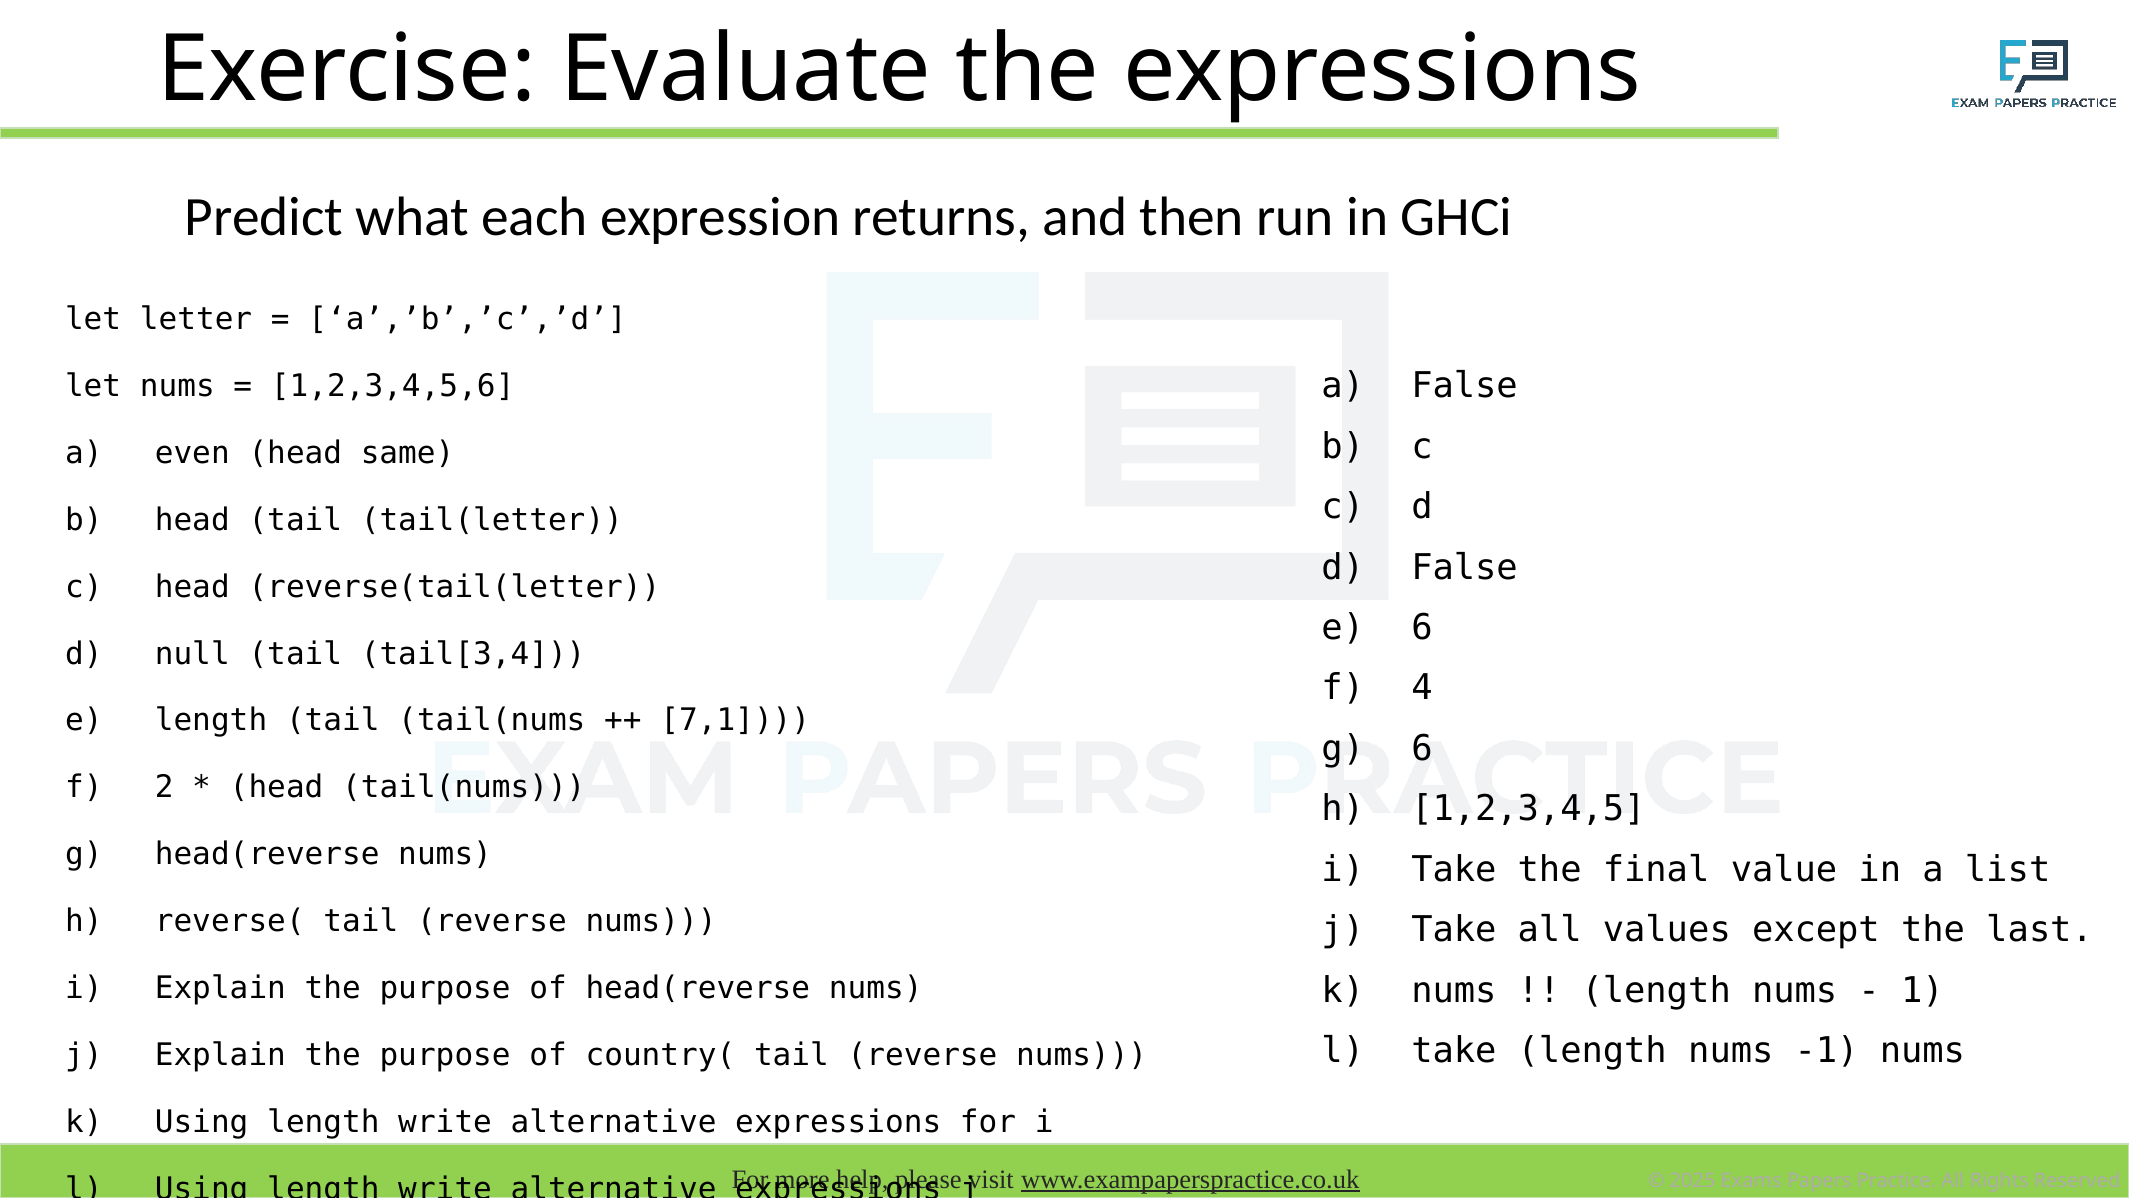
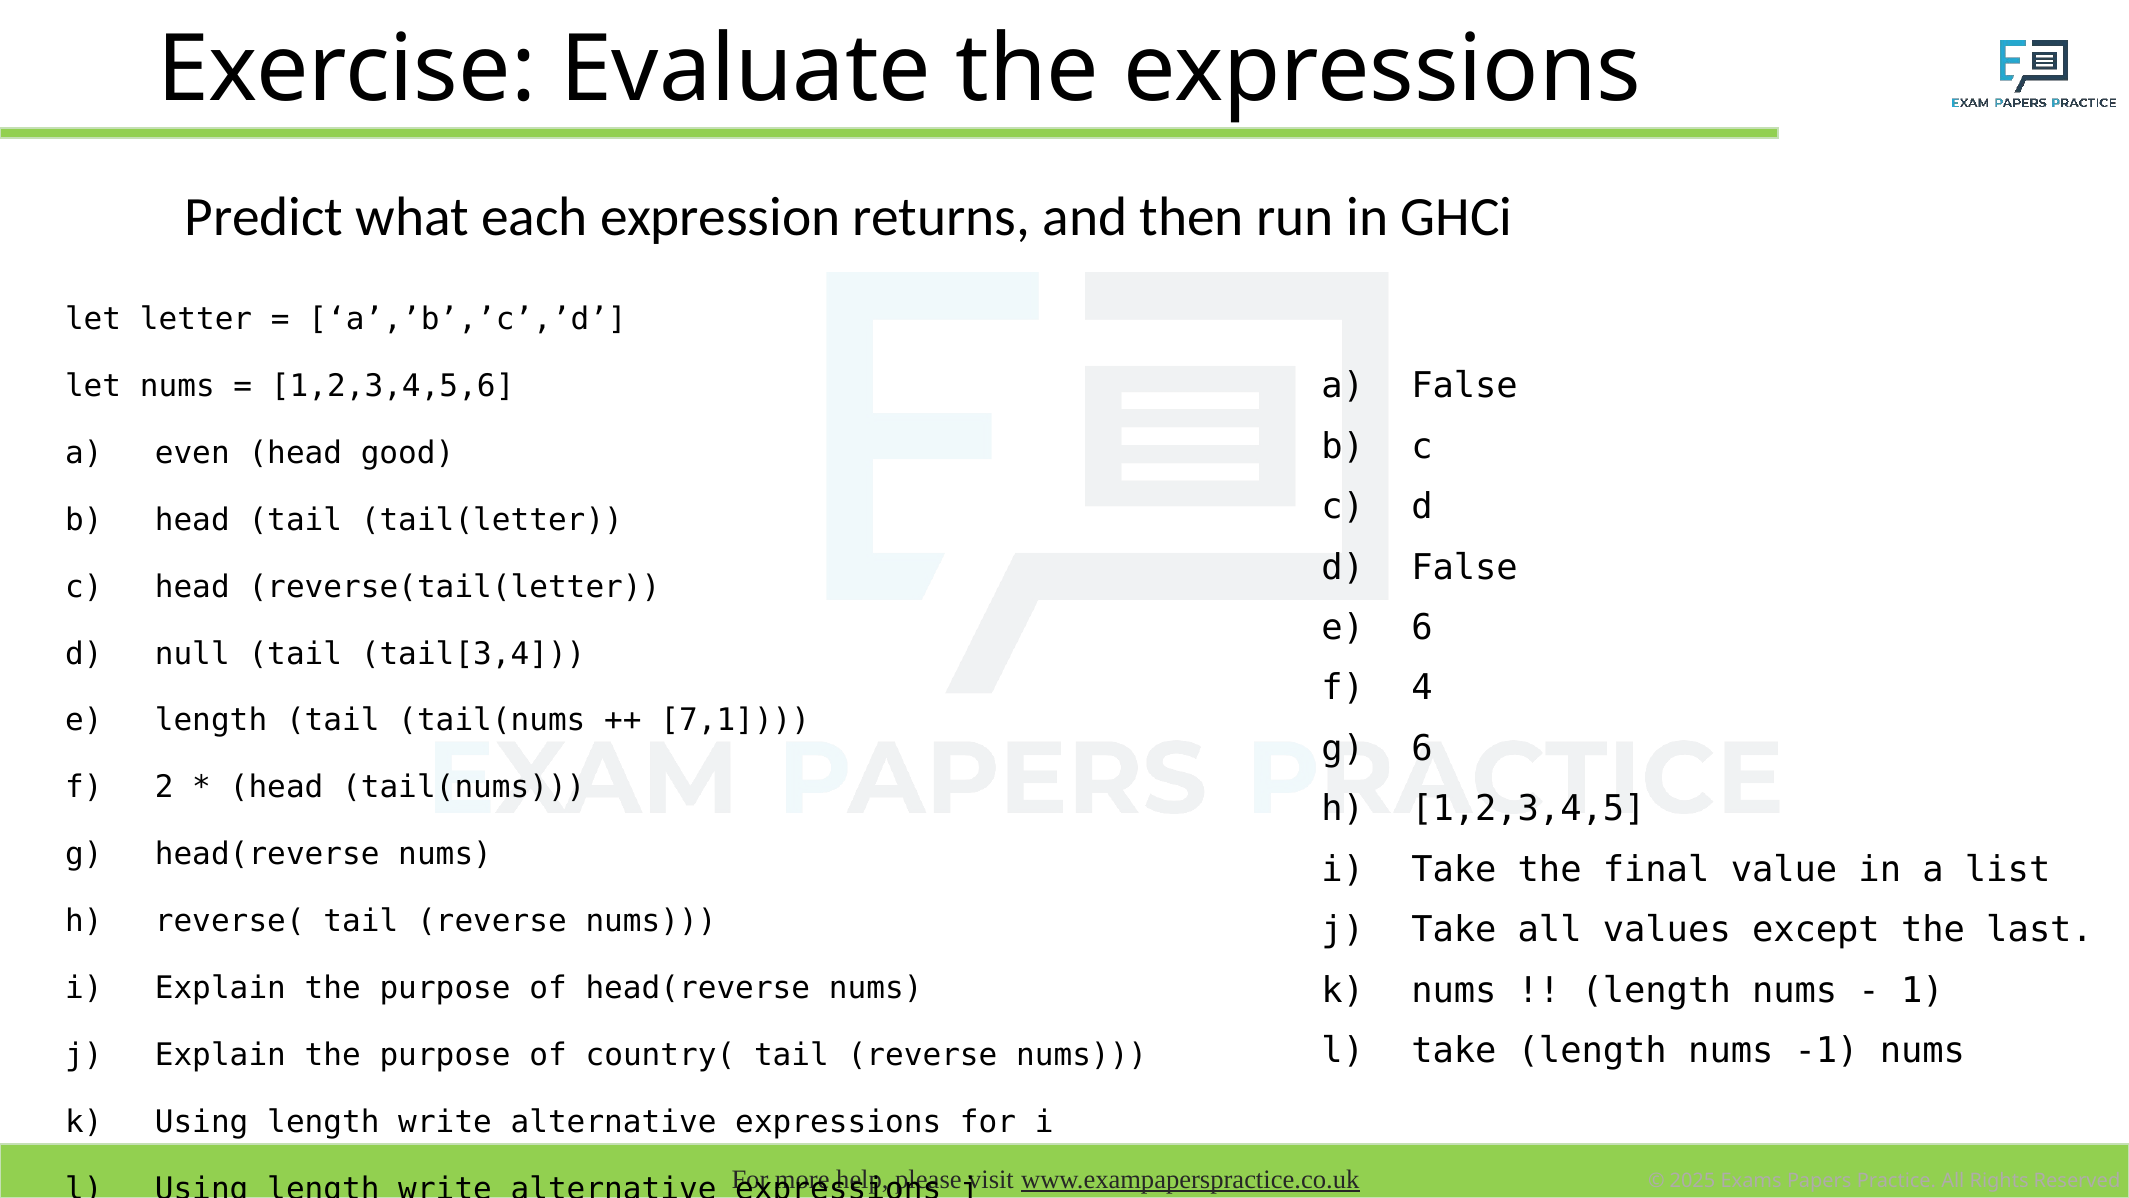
same: same -> good
